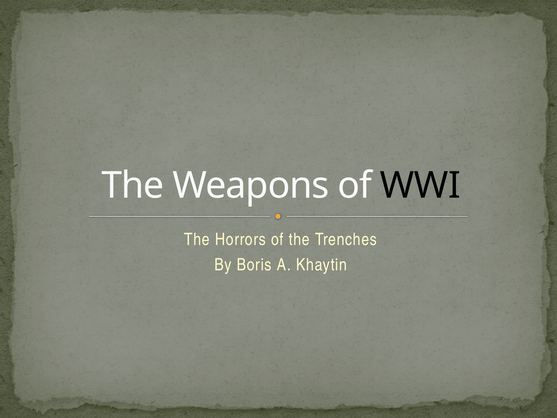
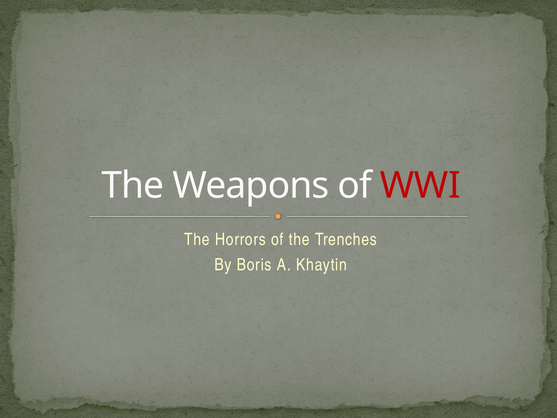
WWI colour: black -> red
